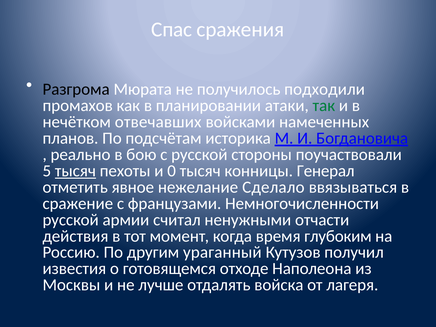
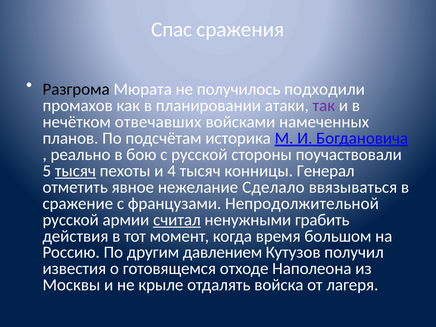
так colour: green -> purple
0: 0 -> 4
Немногочисленности: Немногочисленности -> Непродолжительной
считал underline: none -> present
отчасти: отчасти -> грабить
глубоким: глубоким -> большом
ураганный: ураганный -> давлением
лучше: лучше -> крыле
